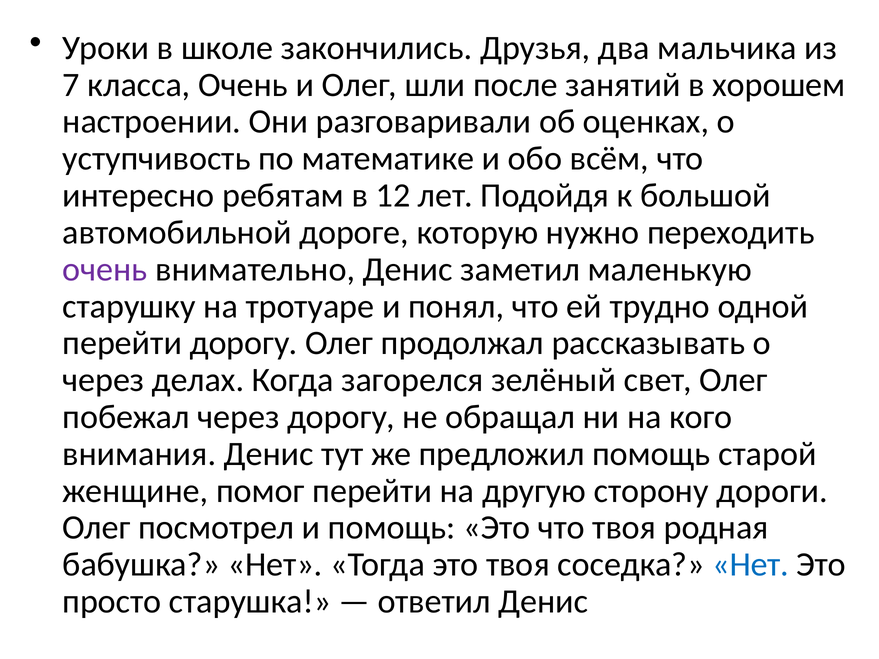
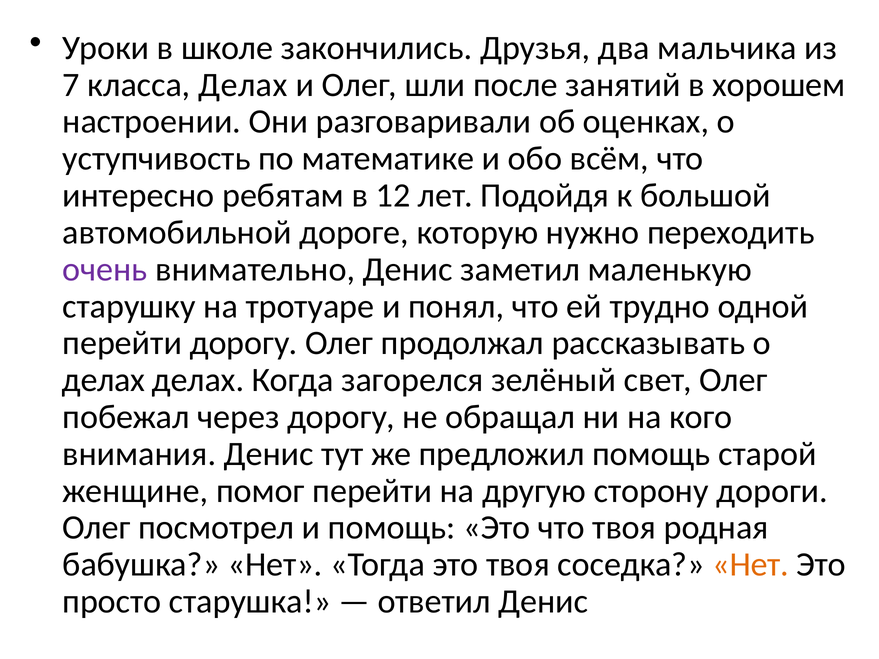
класса Очень: Очень -> Делах
через at (103, 380): через -> делах
Нет at (751, 565) colour: blue -> orange
